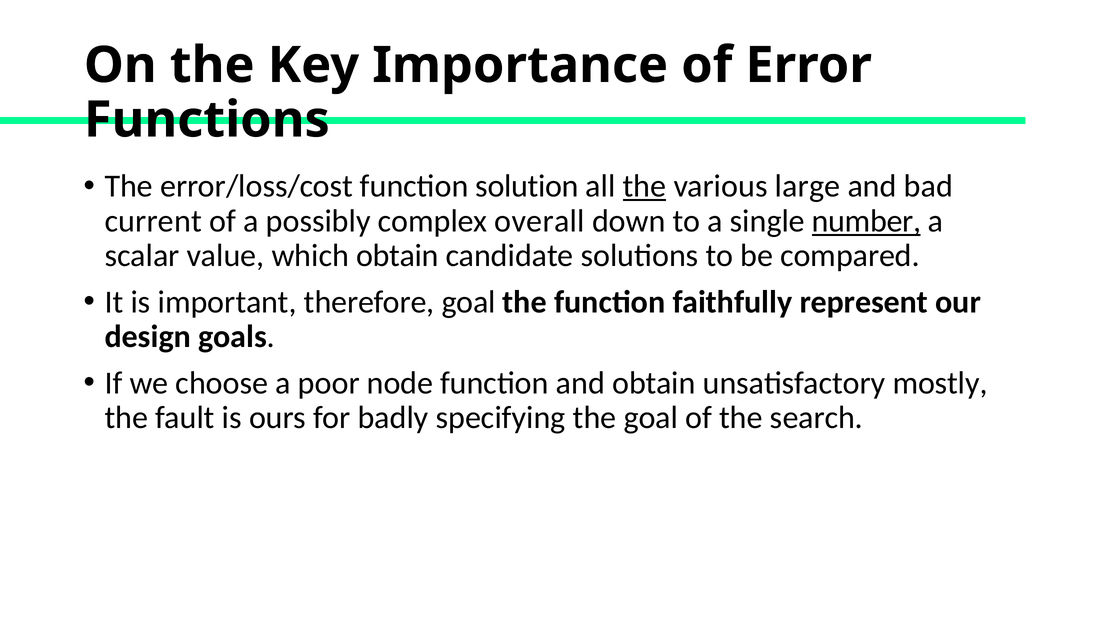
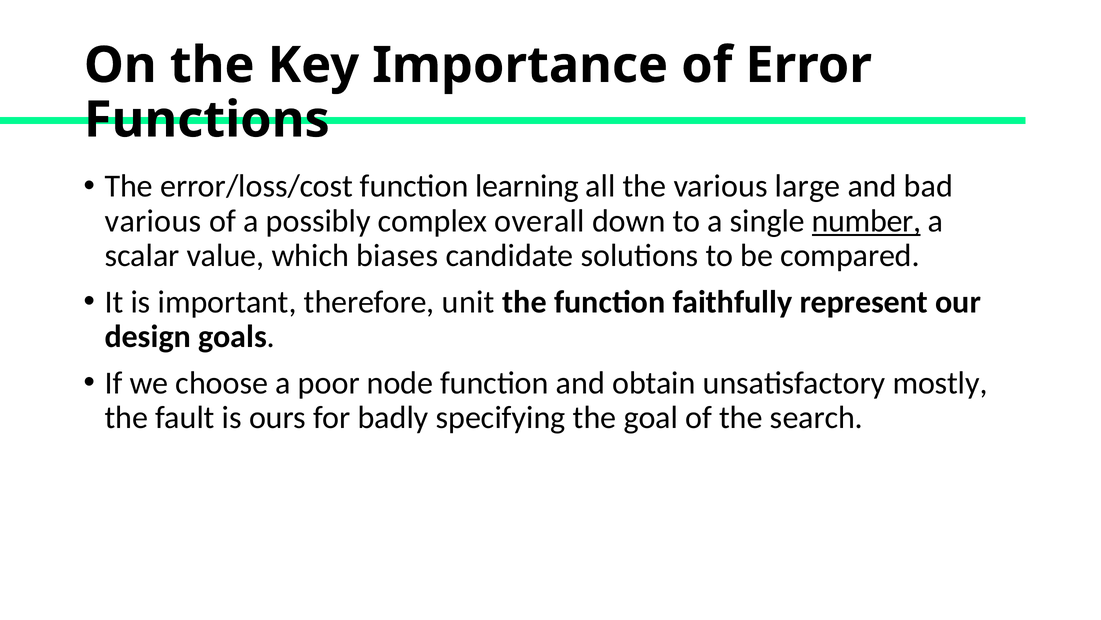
solution: solution -> learning
the at (645, 186) underline: present -> none
current at (153, 221): current -> various
which obtain: obtain -> biases
therefore goal: goal -> unit
